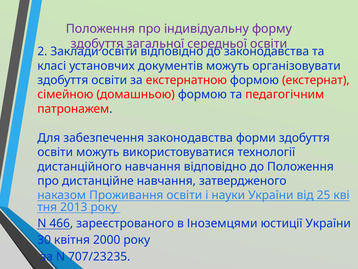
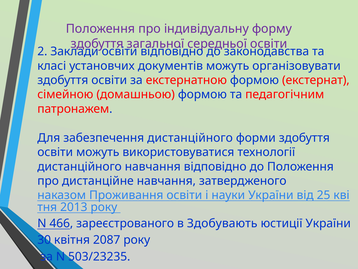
забезпечення законодавства: законодавства -> дистанційного
Іноземцями: Іноземцями -> Здобувають
2000: 2000 -> 2087
707/23235: 707/23235 -> 503/23235
